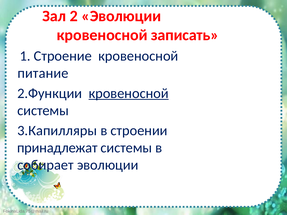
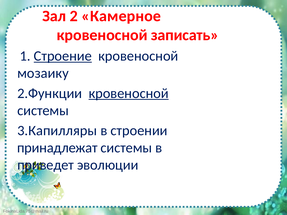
2 Эволюции: Эволюции -> Камерное
Строение underline: none -> present
питание: питание -> мозаику
собирает: собирает -> приведет
